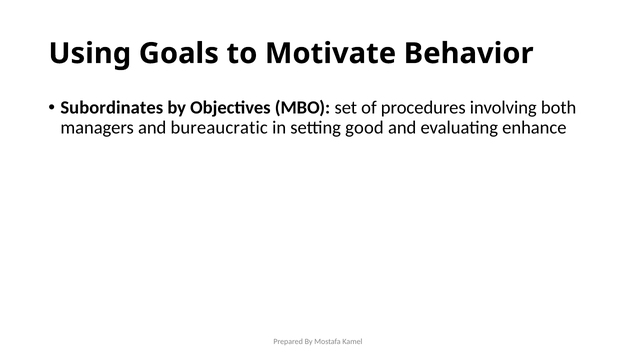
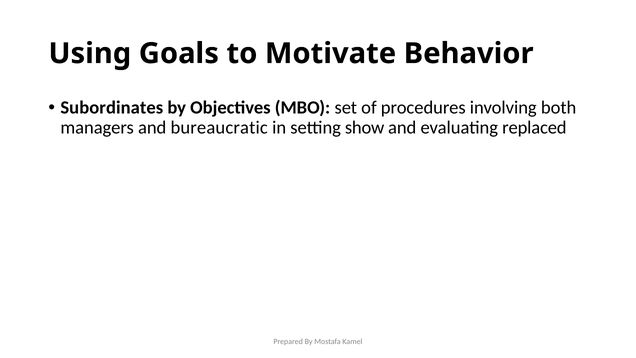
good: good -> show
enhance: enhance -> replaced
